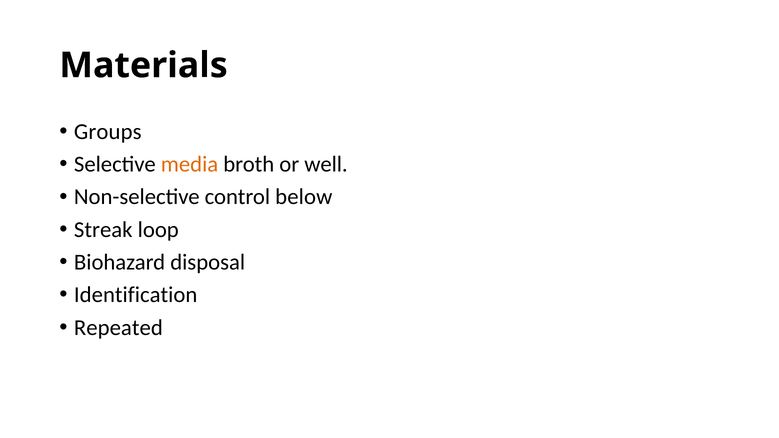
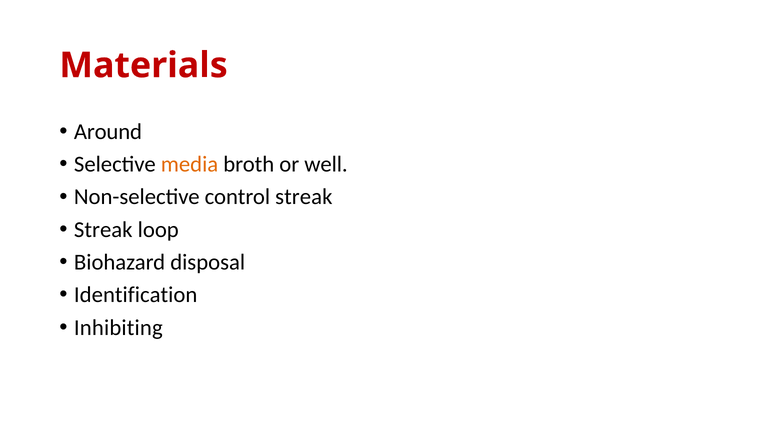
Materials colour: black -> red
Groups: Groups -> Around
control below: below -> streak
Repeated: Repeated -> Inhibiting
